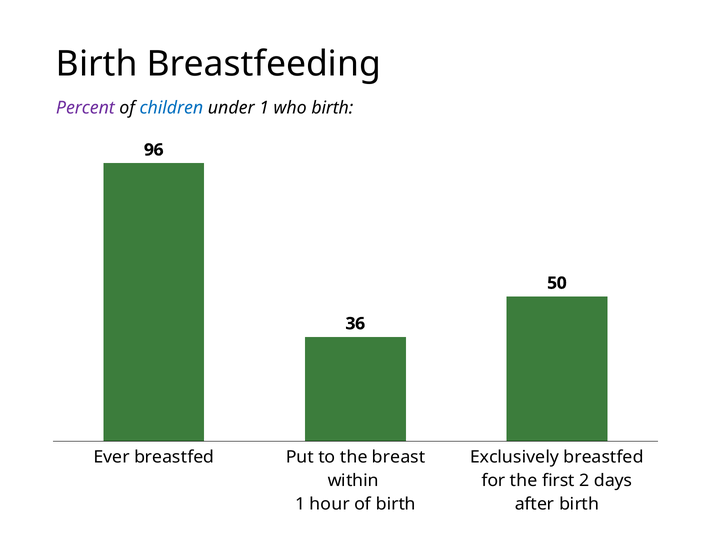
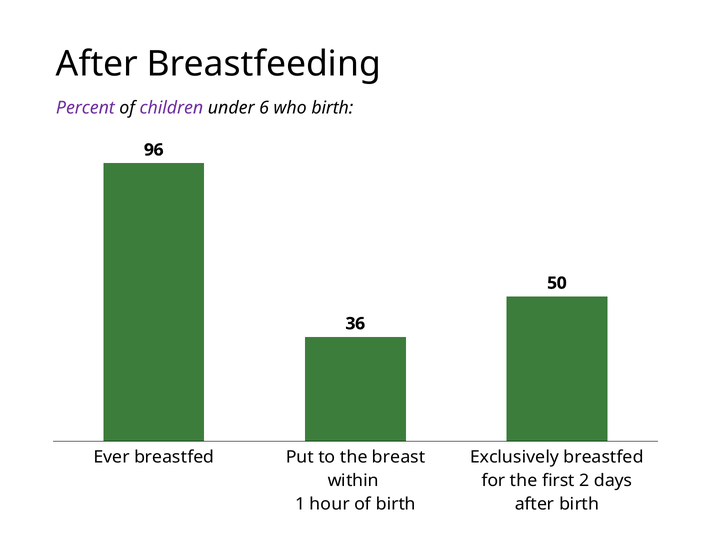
Birth at (97, 64): Birth -> After
children colour: blue -> purple
under 1: 1 -> 6
